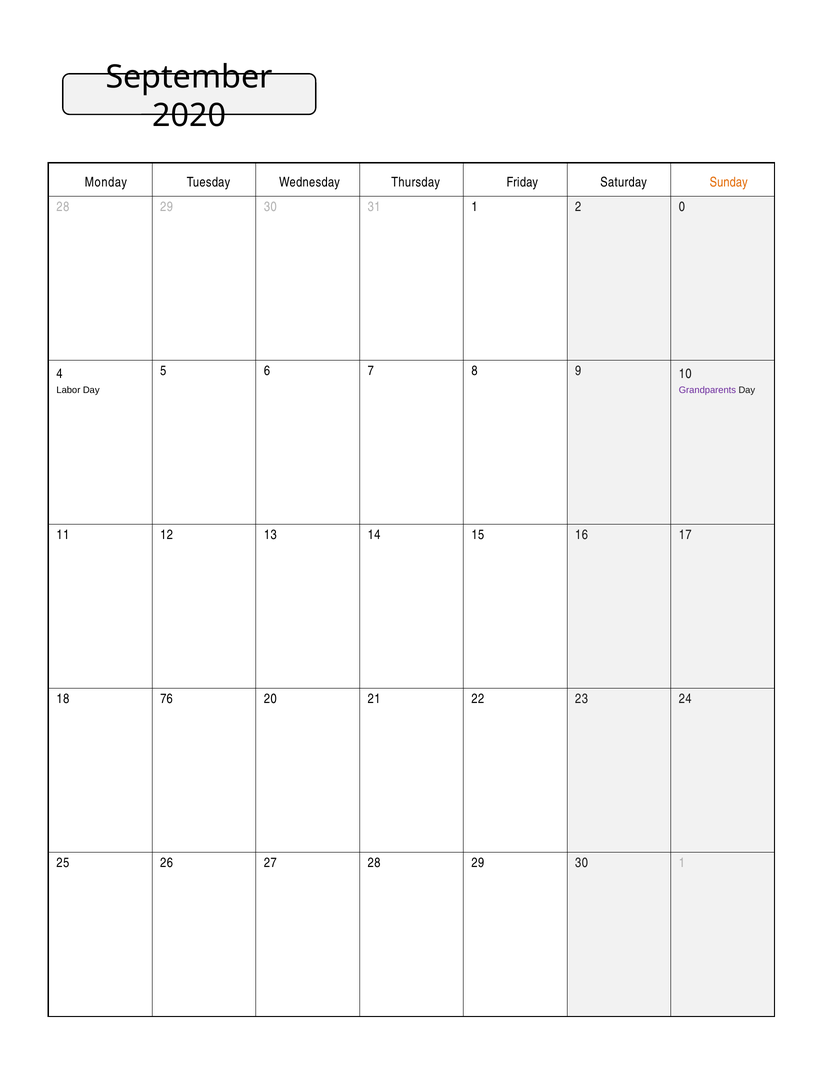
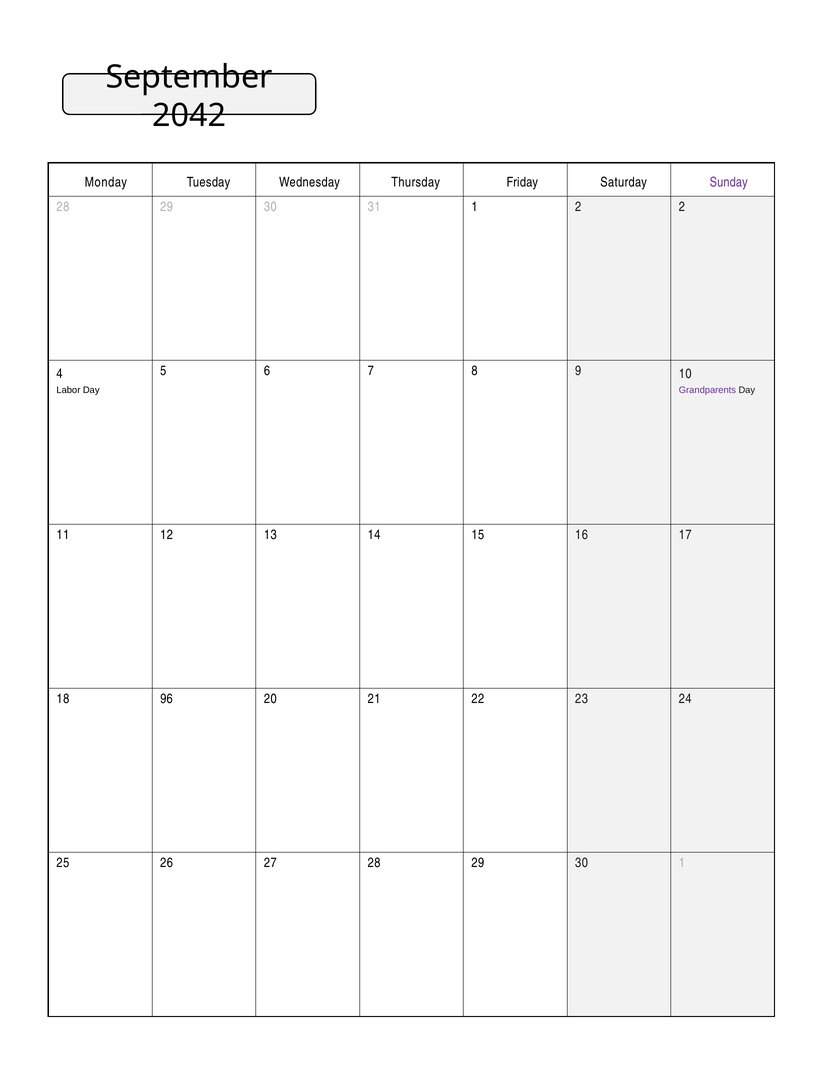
2020: 2020 -> 2042
Sunday colour: orange -> purple
2 0: 0 -> 2
76: 76 -> 96
